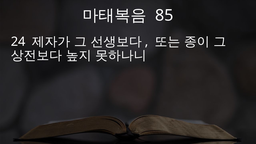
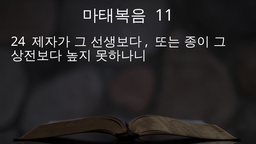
85: 85 -> 11
